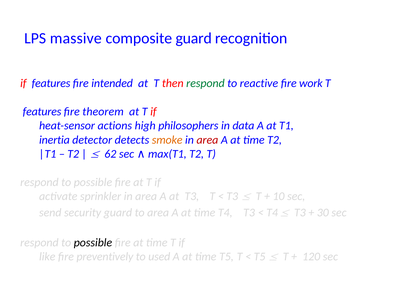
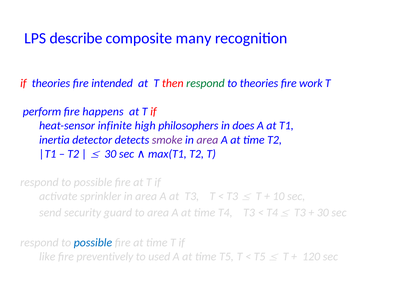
massive: massive -> describe
composite guard: guard -> many
if features: features -> theories
to reactive: reactive -> theories
features at (42, 112): features -> perform
theorem: theorem -> happens
actions: actions -> infinite
data: data -> does
smoke colour: orange -> purple
area at (207, 140) colour: red -> purple
62 at (110, 154): 62 -> 30
possible at (93, 243) colour: black -> blue
